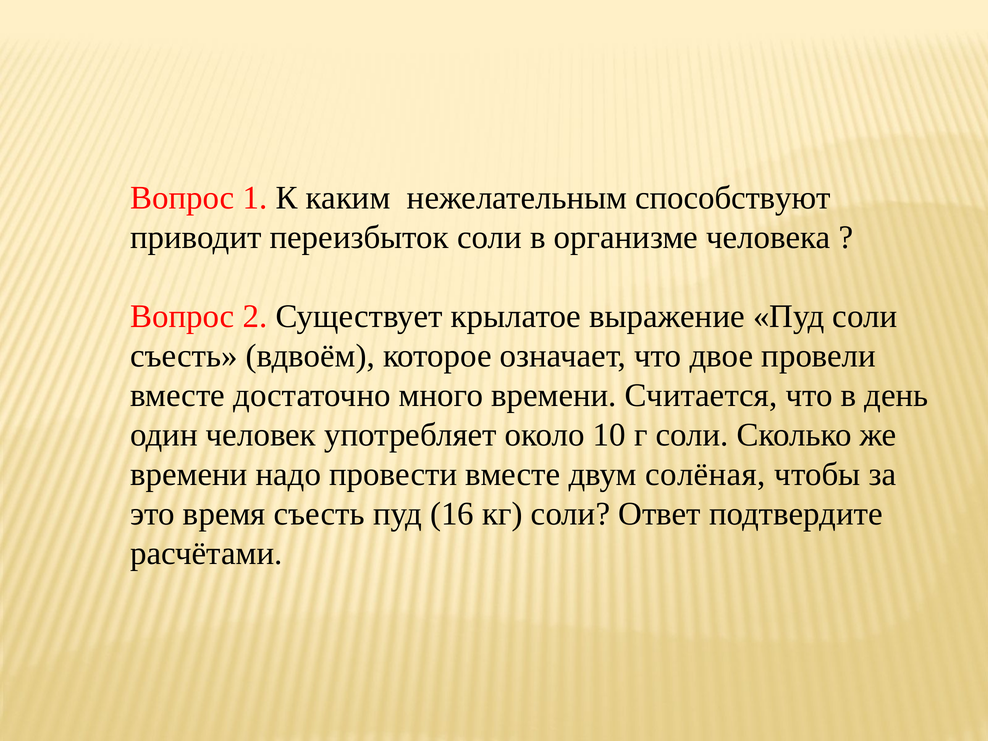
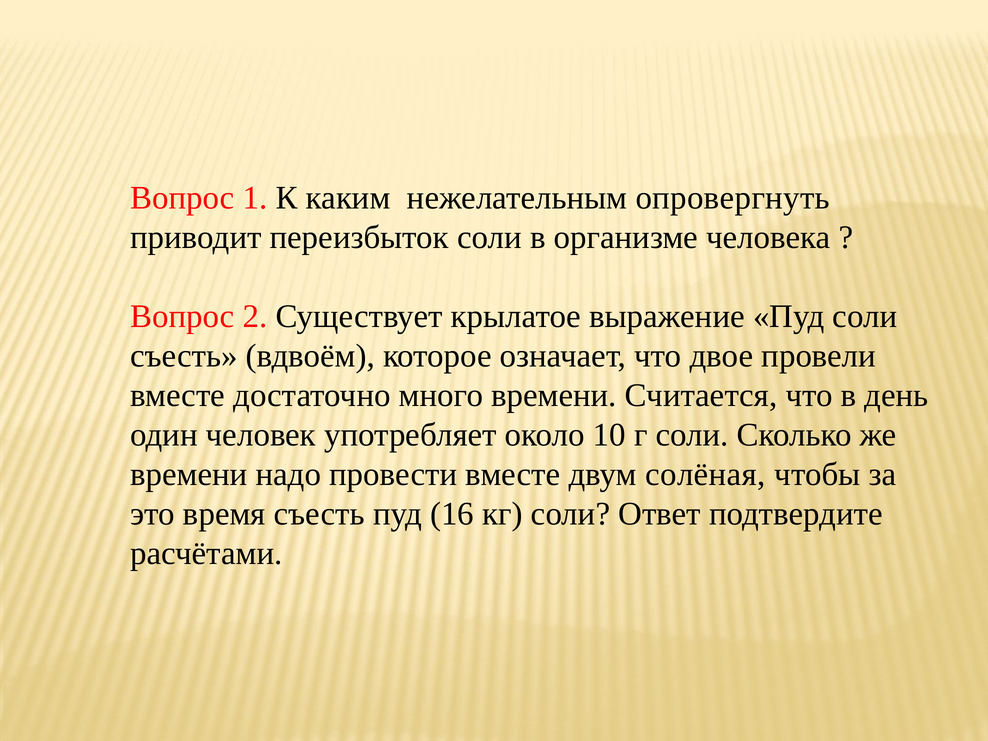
способствуют: способствуют -> опровергнуть
